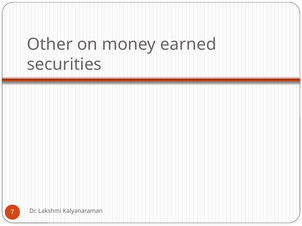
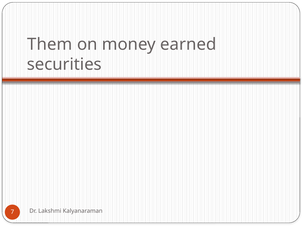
Other: Other -> Them
